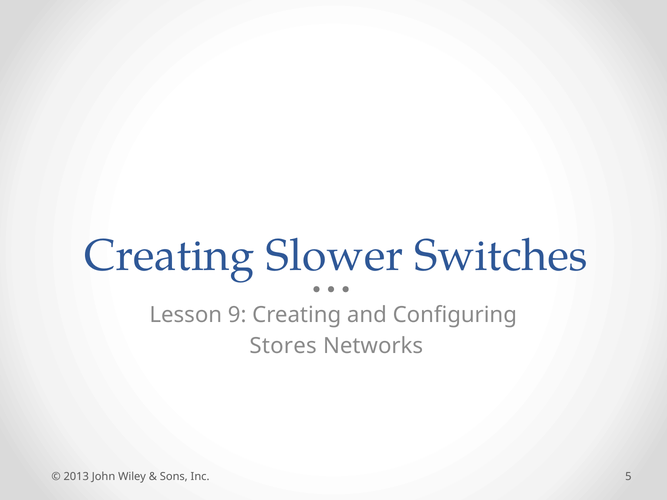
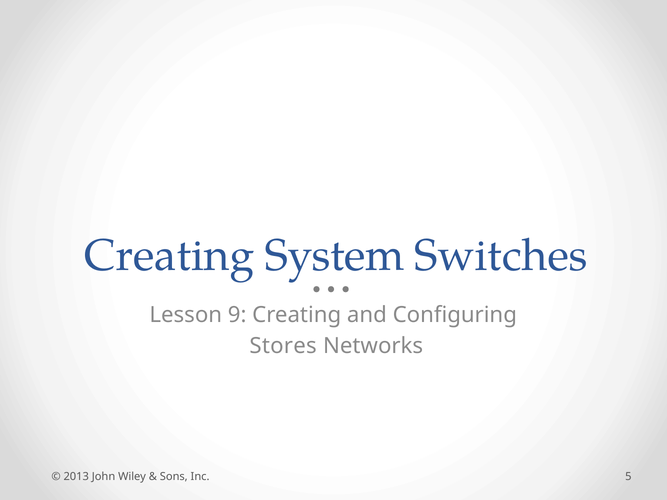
Slower: Slower -> System
